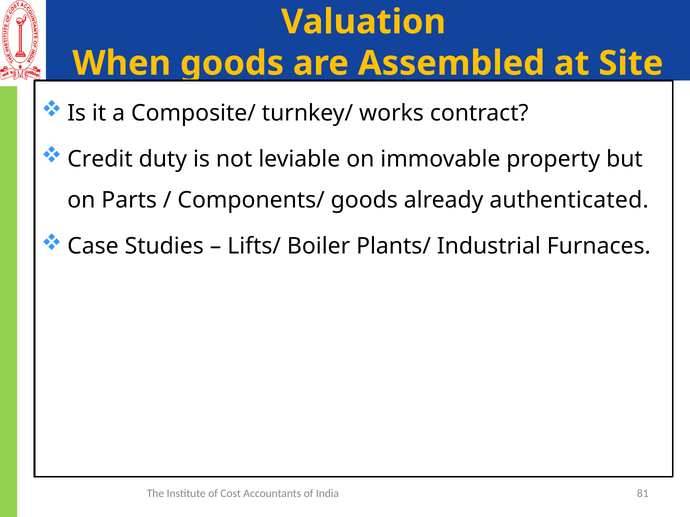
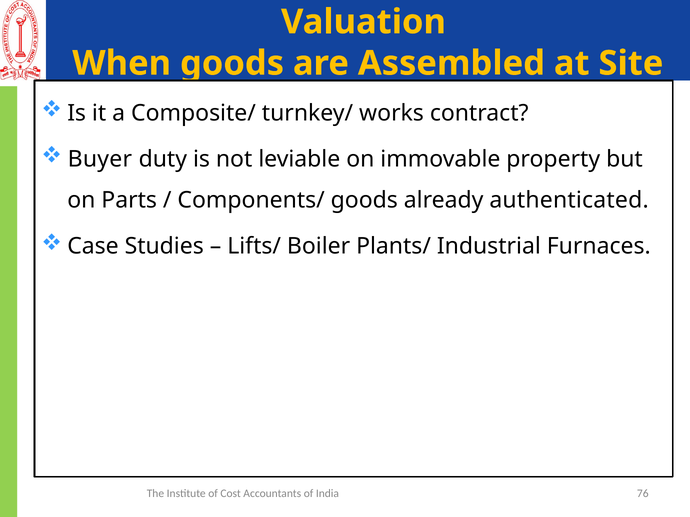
Credit: Credit -> Buyer
81: 81 -> 76
